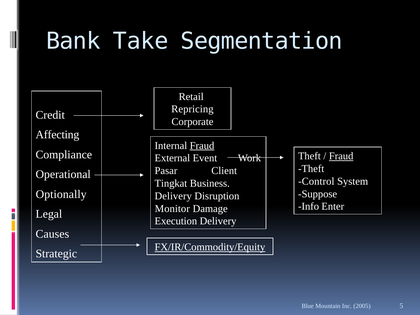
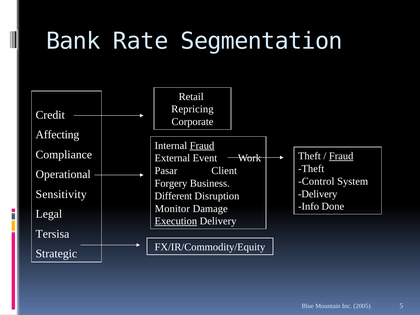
Take: Take -> Rate
Tingkat: Tingkat -> Forgery
Optionally: Optionally -> Sensitivity
Suppose at (318, 194): Suppose -> Delivery
Delivery at (173, 196): Delivery -> Different
Enter: Enter -> Done
Execution underline: none -> present
Causes: Causes -> Tersisa
FX/IR/Commodity/Equity underline: present -> none
